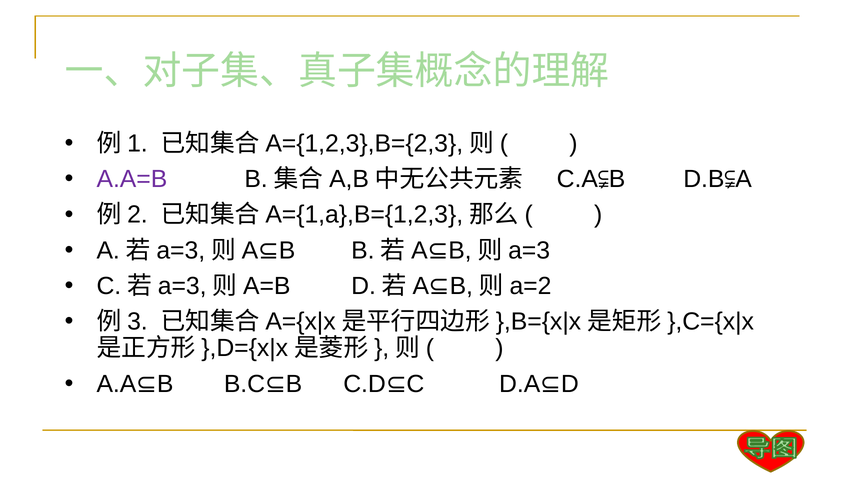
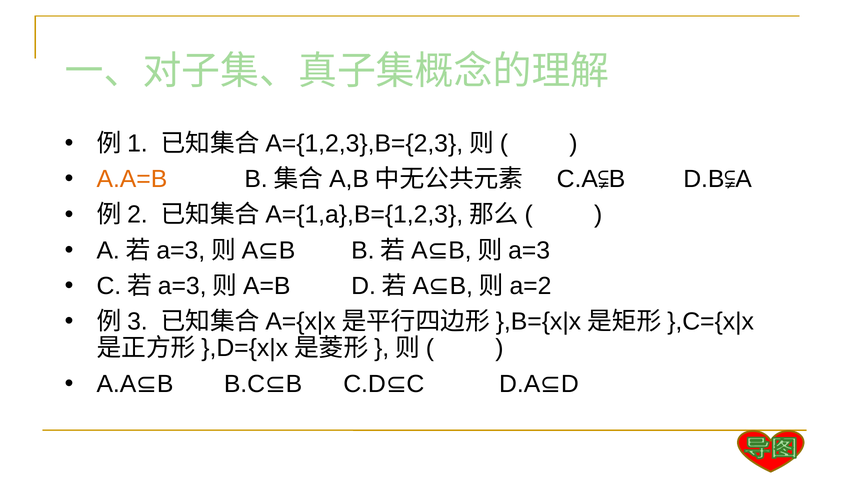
A.A=B colour: purple -> orange
